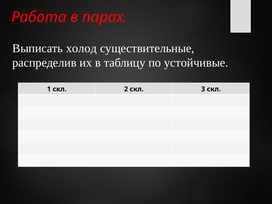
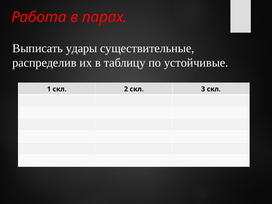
холод: холод -> удары
